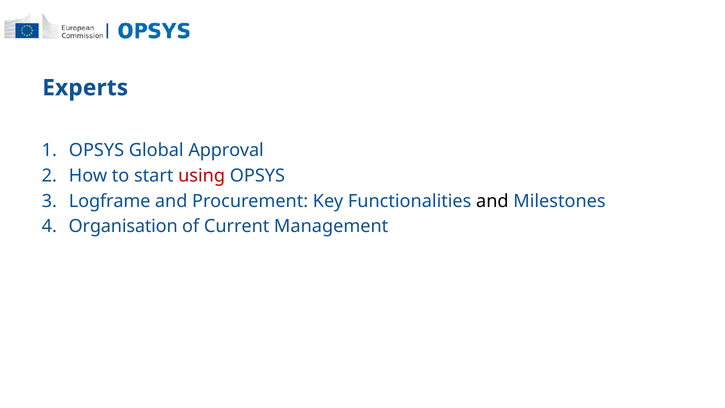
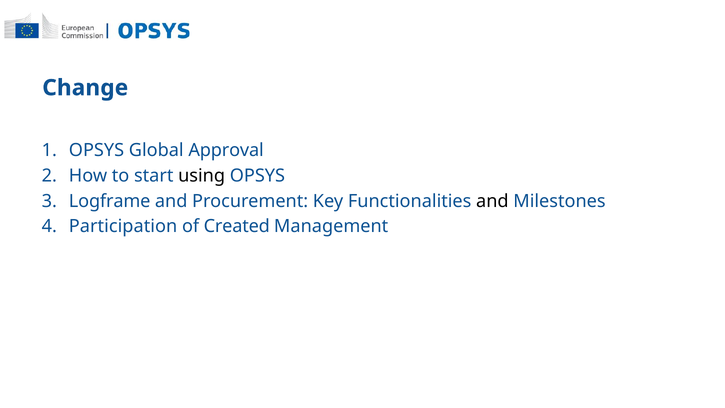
Experts: Experts -> Change
using colour: red -> black
Organisation: Organisation -> Participation
Current: Current -> Created
